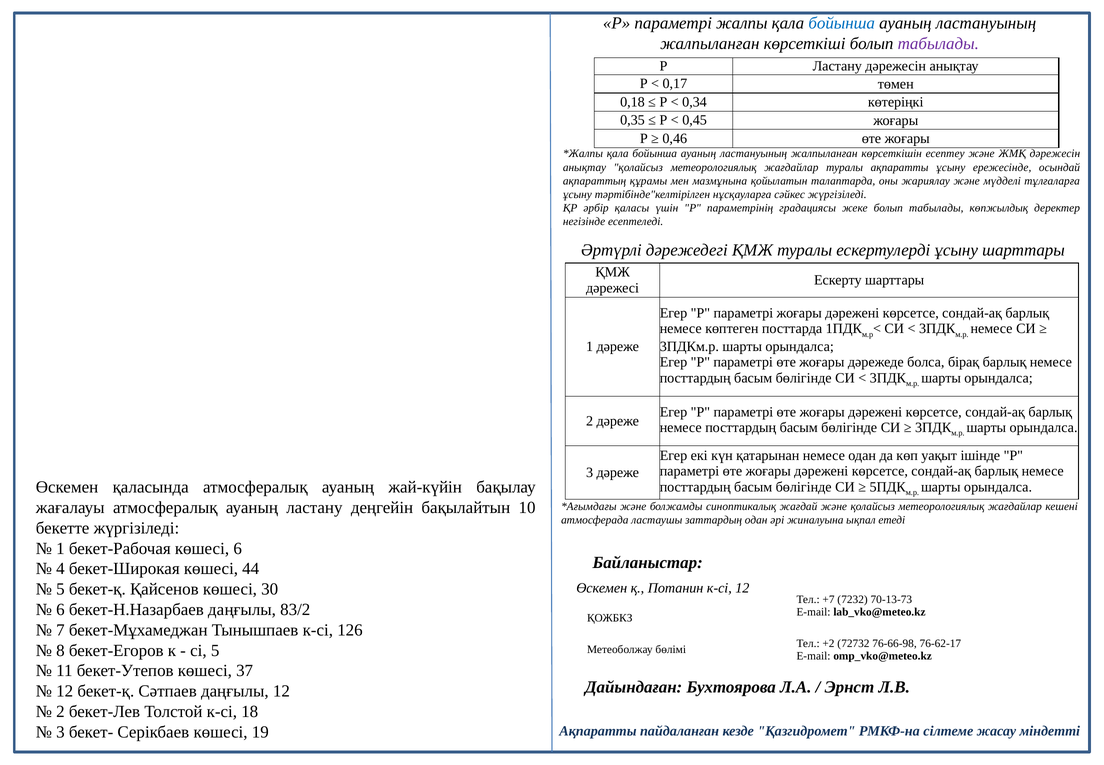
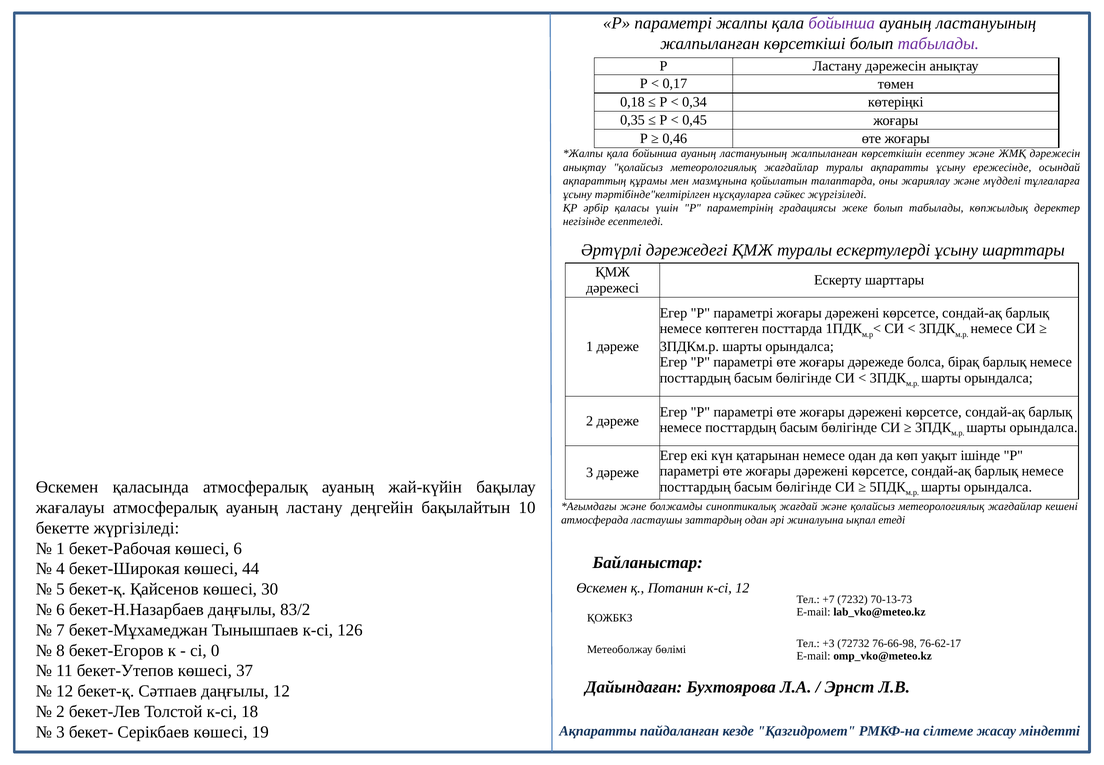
бойынша at (842, 23) colour: blue -> purple
+2: +2 -> +3
сі 5: 5 -> 0
